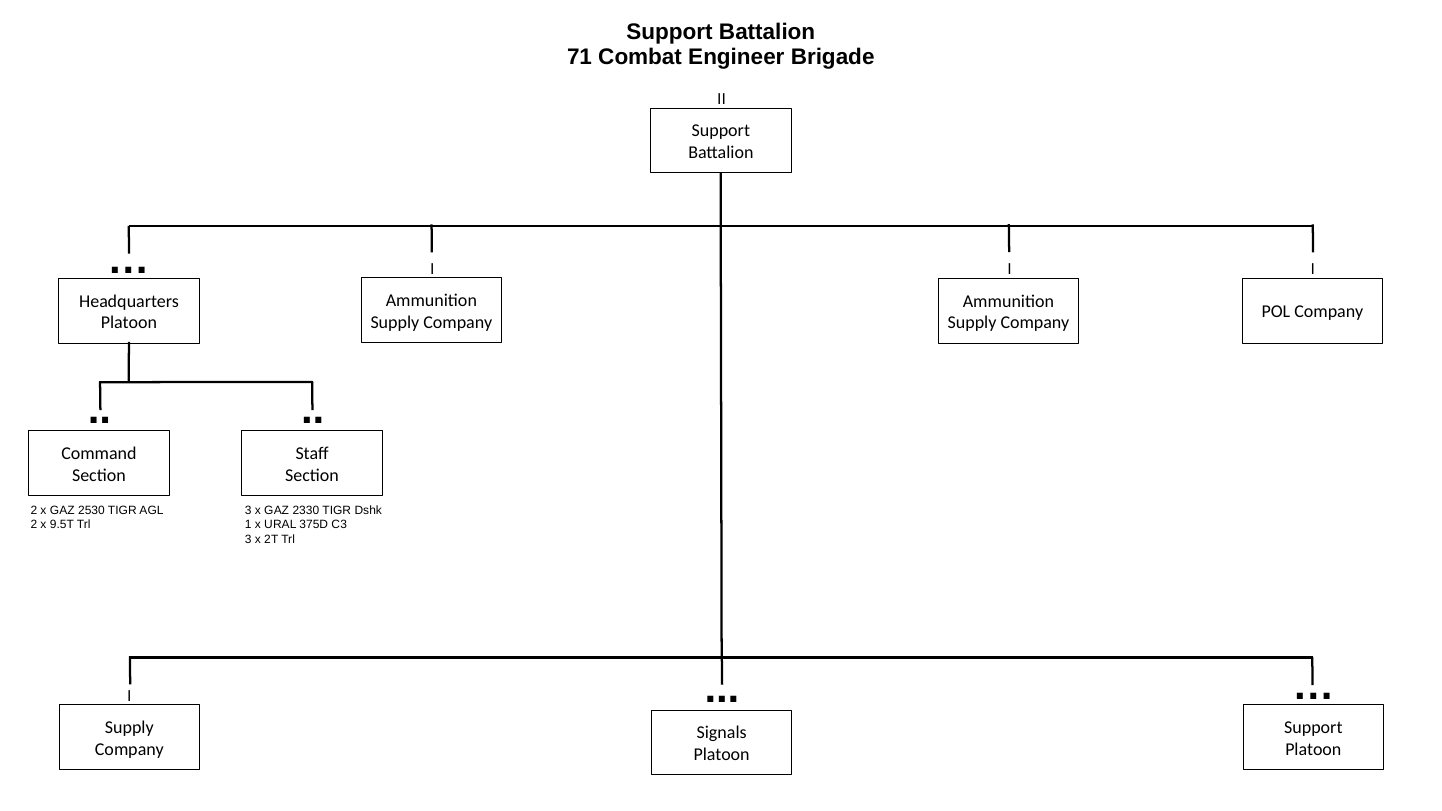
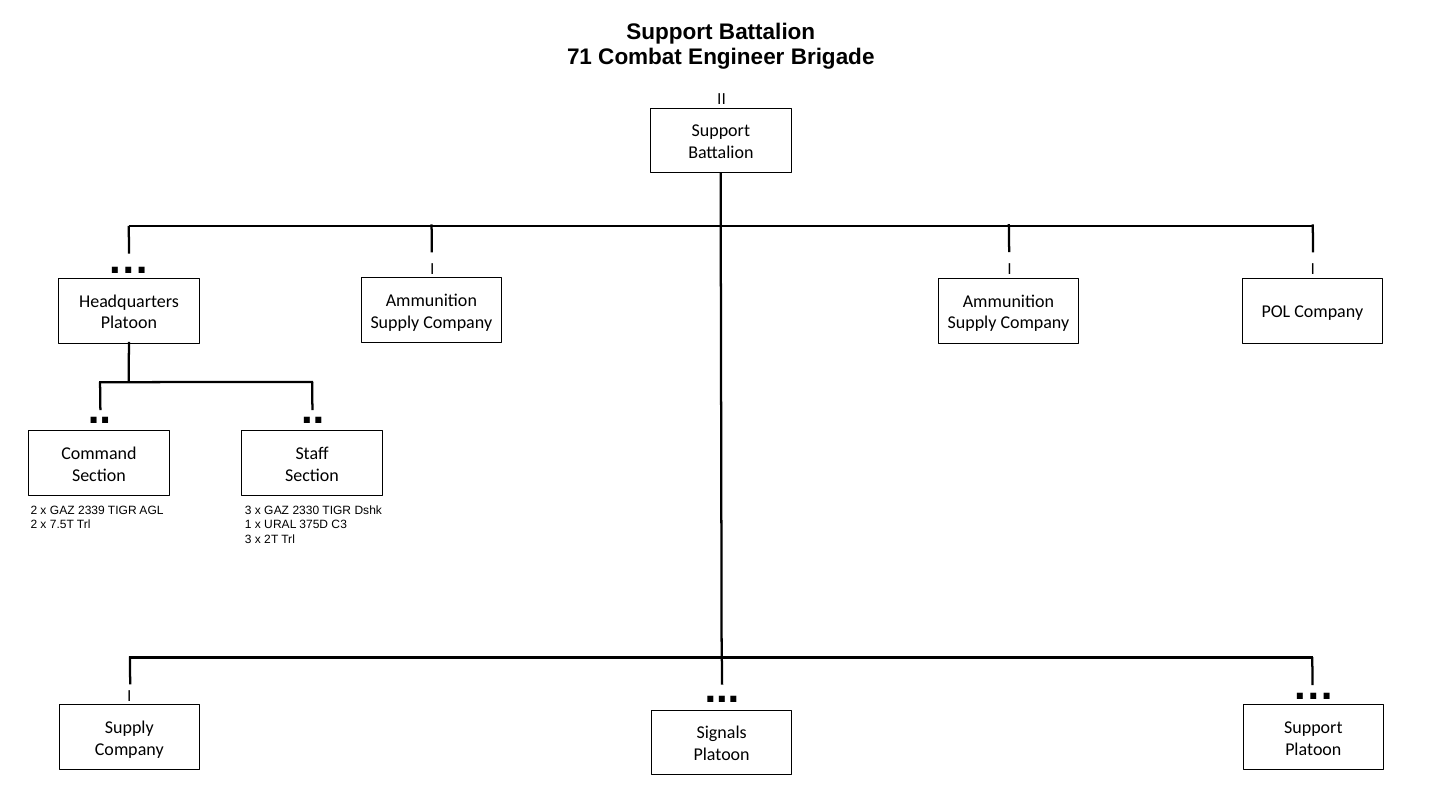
2530: 2530 -> 2339
9.5T: 9.5T -> 7.5T
